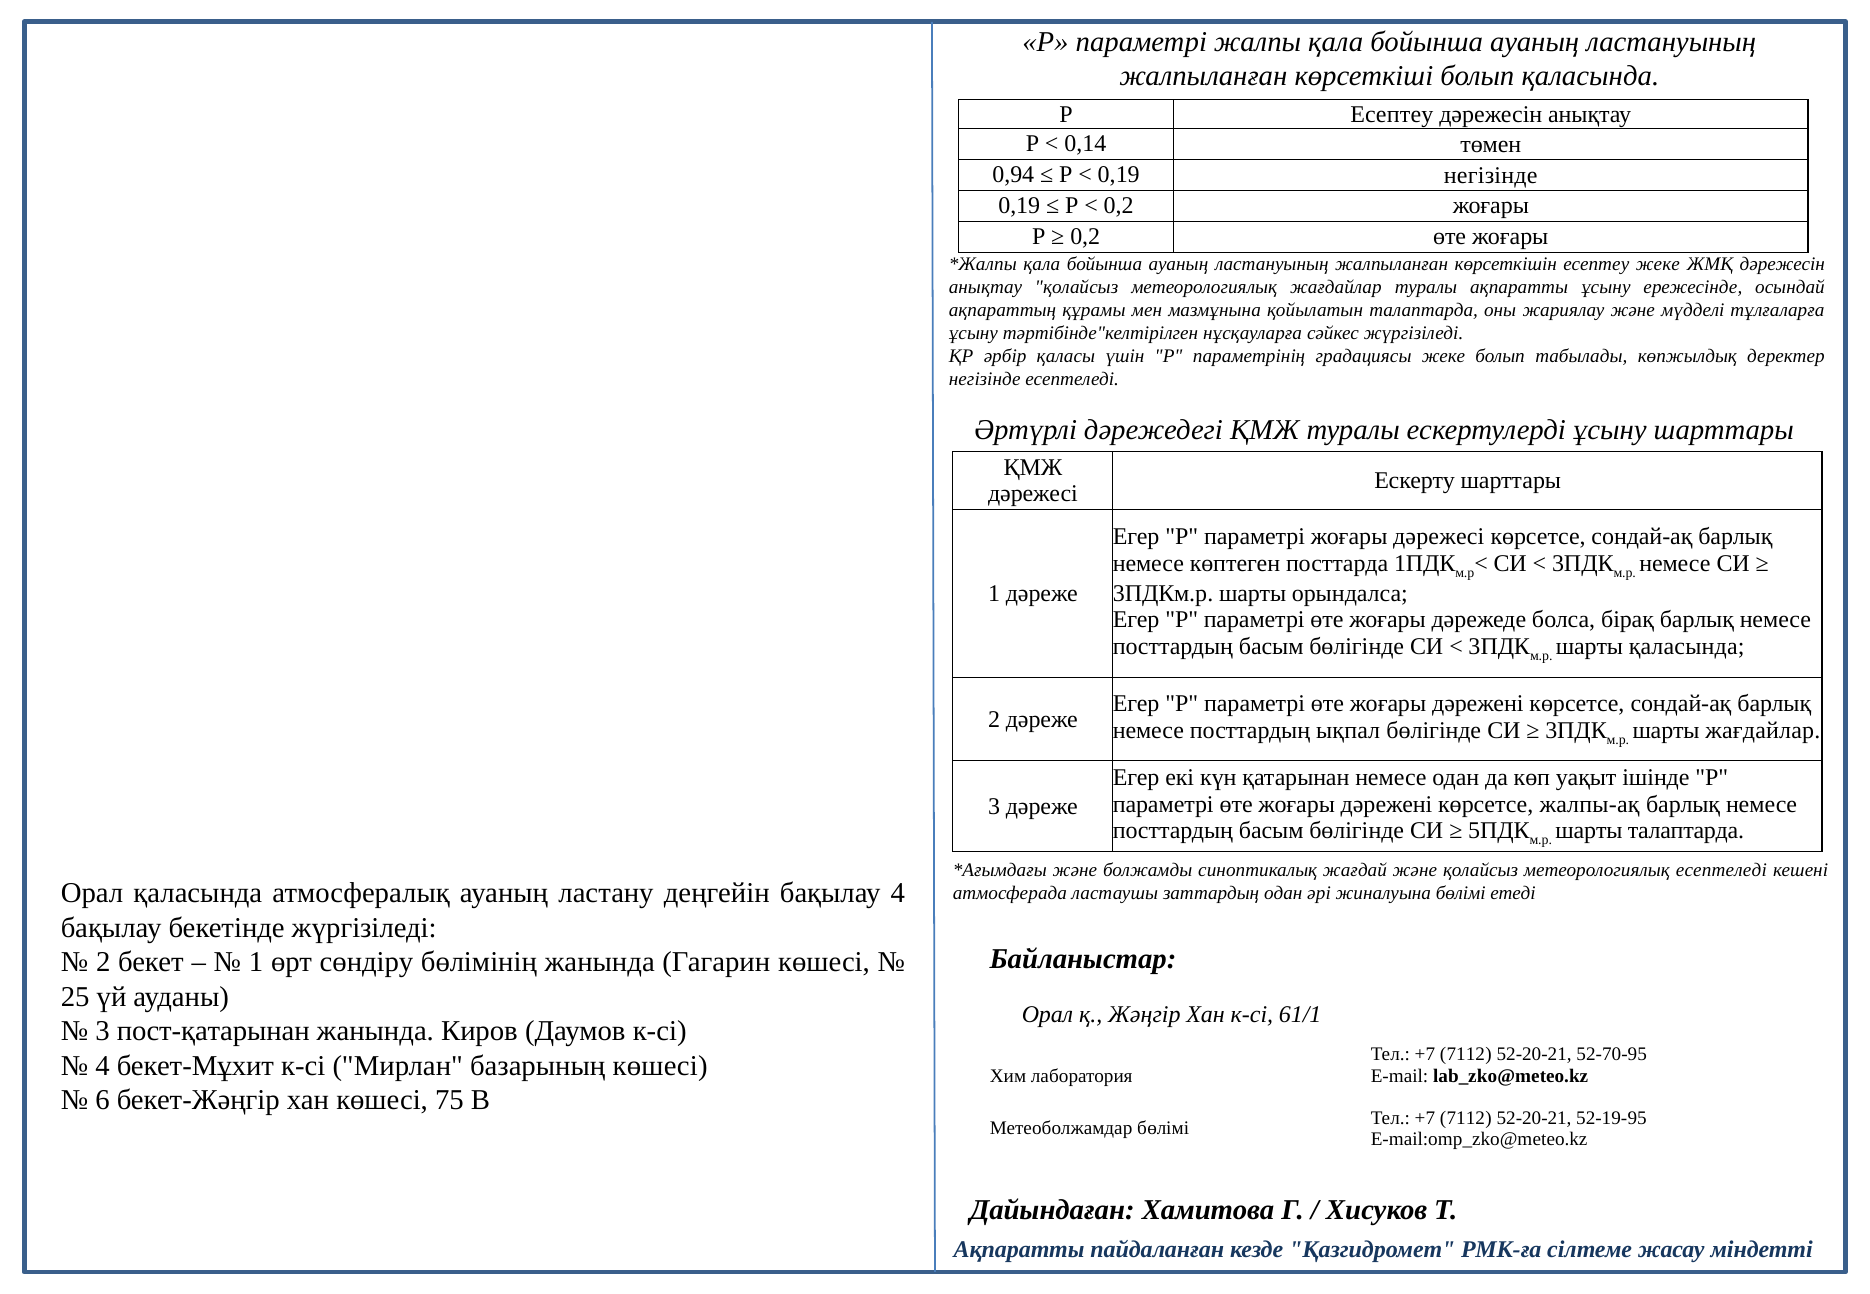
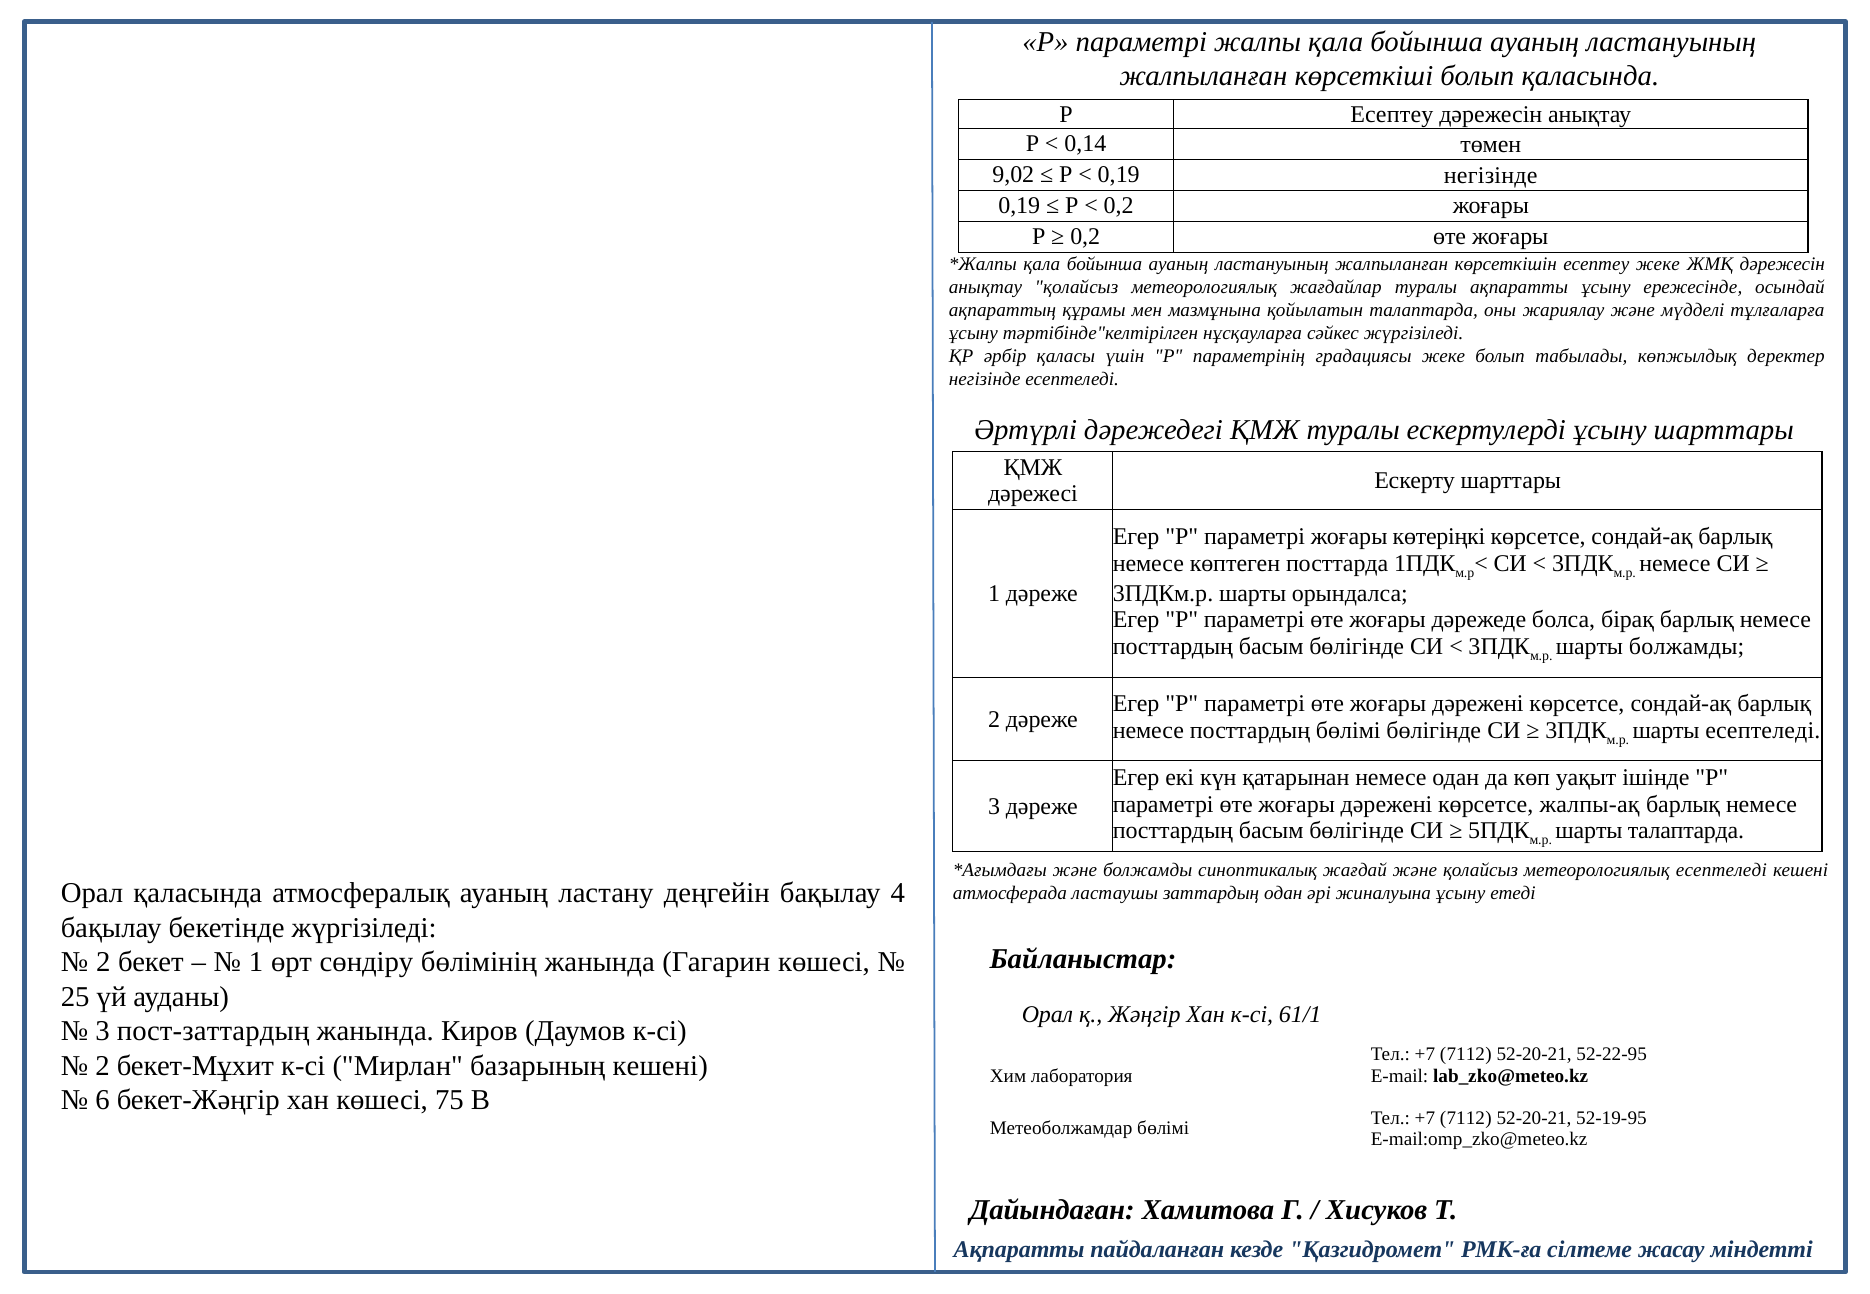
0,94: 0,94 -> 9,02
жоғары дәрежесі: дәрежесі -> көтеріңкі
шарты қаласында: қаласында -> болжамды
посттардың ықпал: ықпал -> бөлімі
шарты жағдайлар: жағдайлар -> есептеледі
жиналуына бөлімі: бөлімі -> ұсыну
пост-қатарынан: пост-қатарынан -> пост-заттардың
52-70-95: 52-70-95 -> 52-22-95
4 at (103, 1066): 4 -> 2
базарының көшесі: көшесі -> кешені
